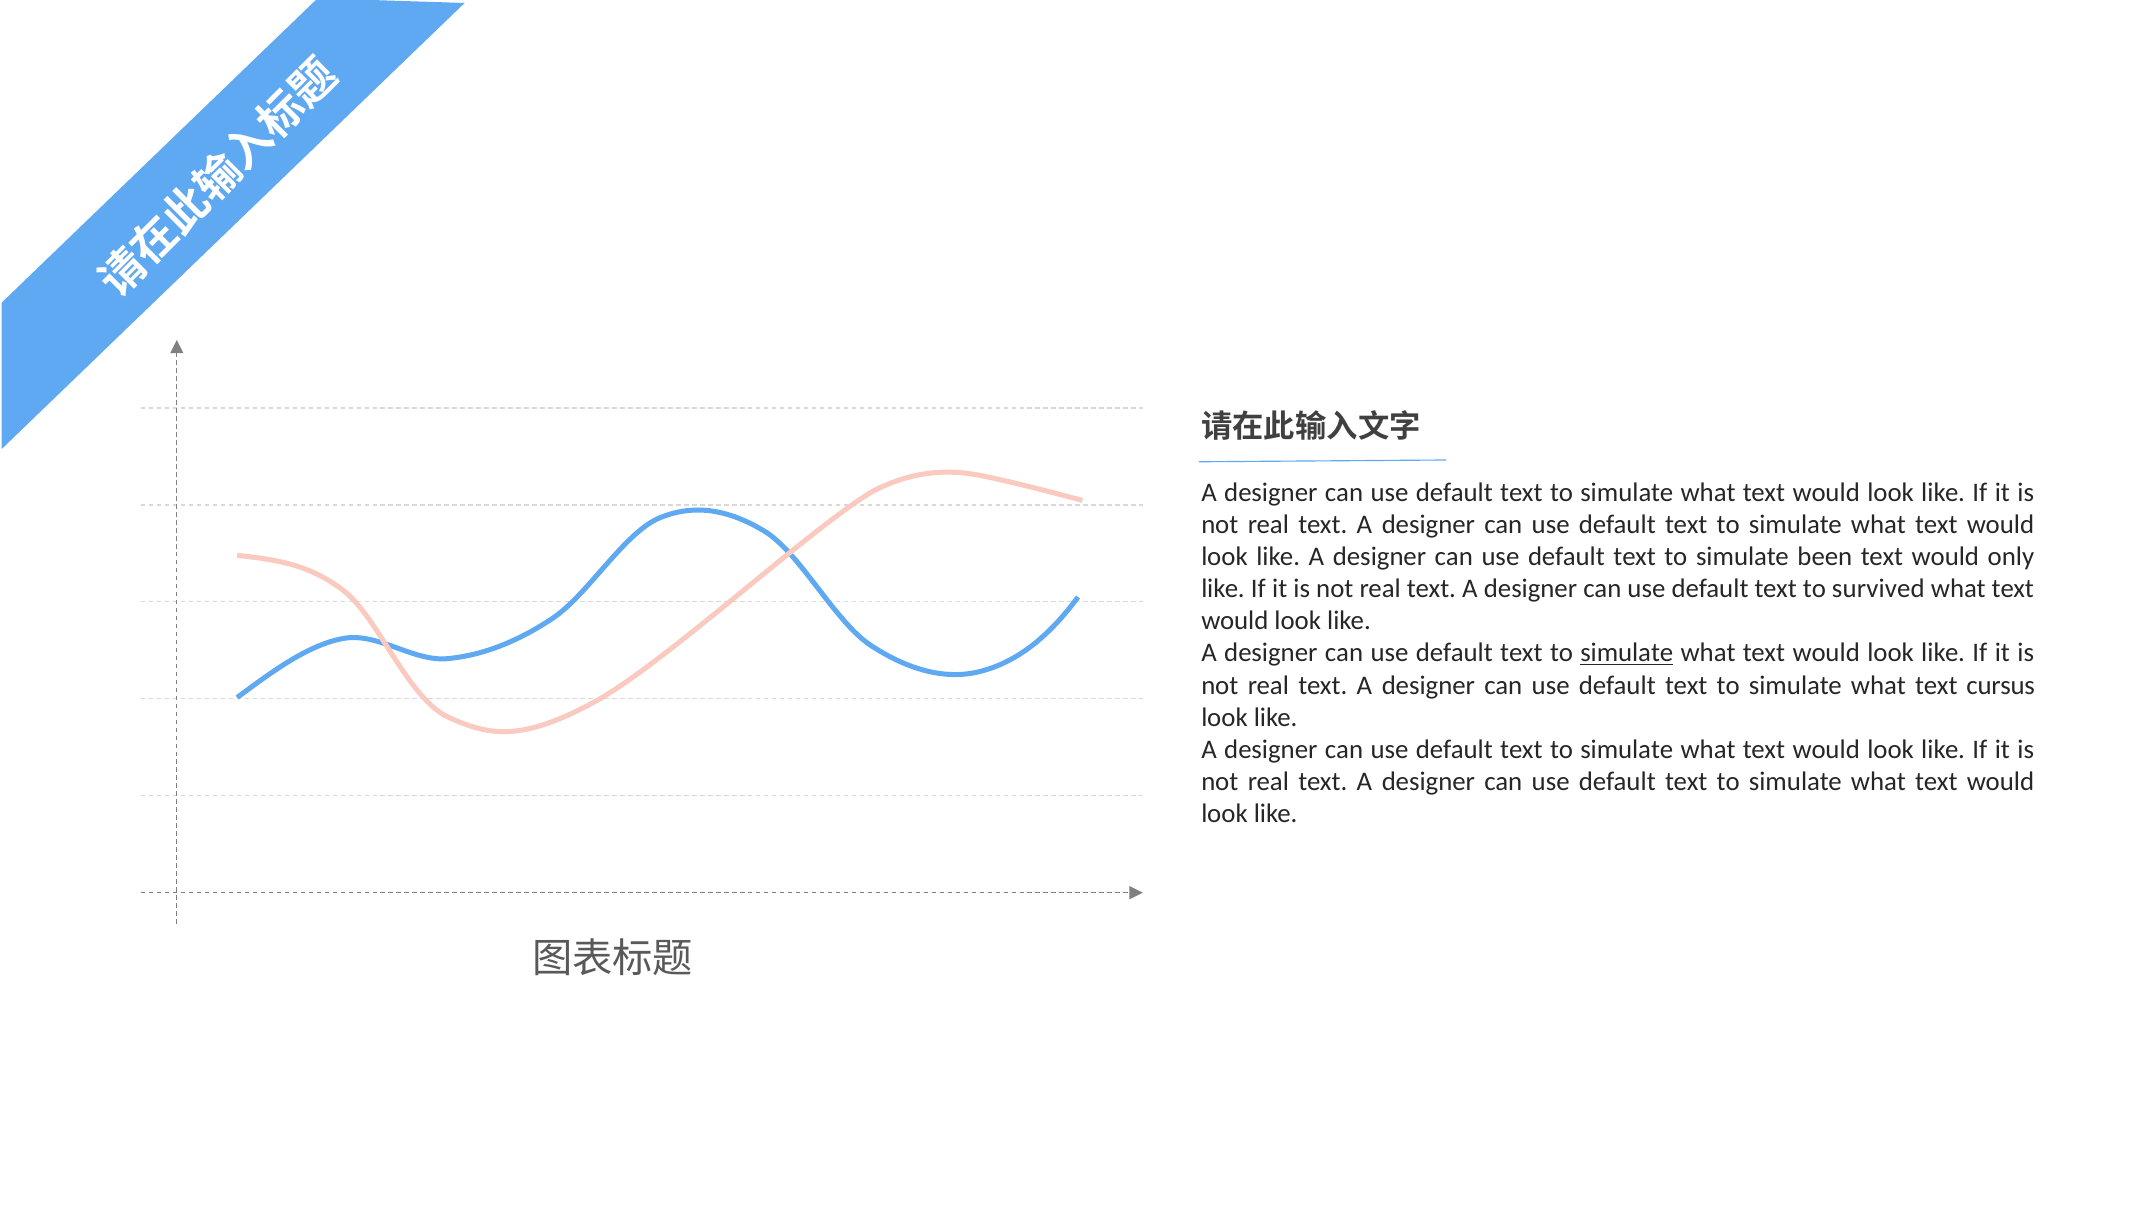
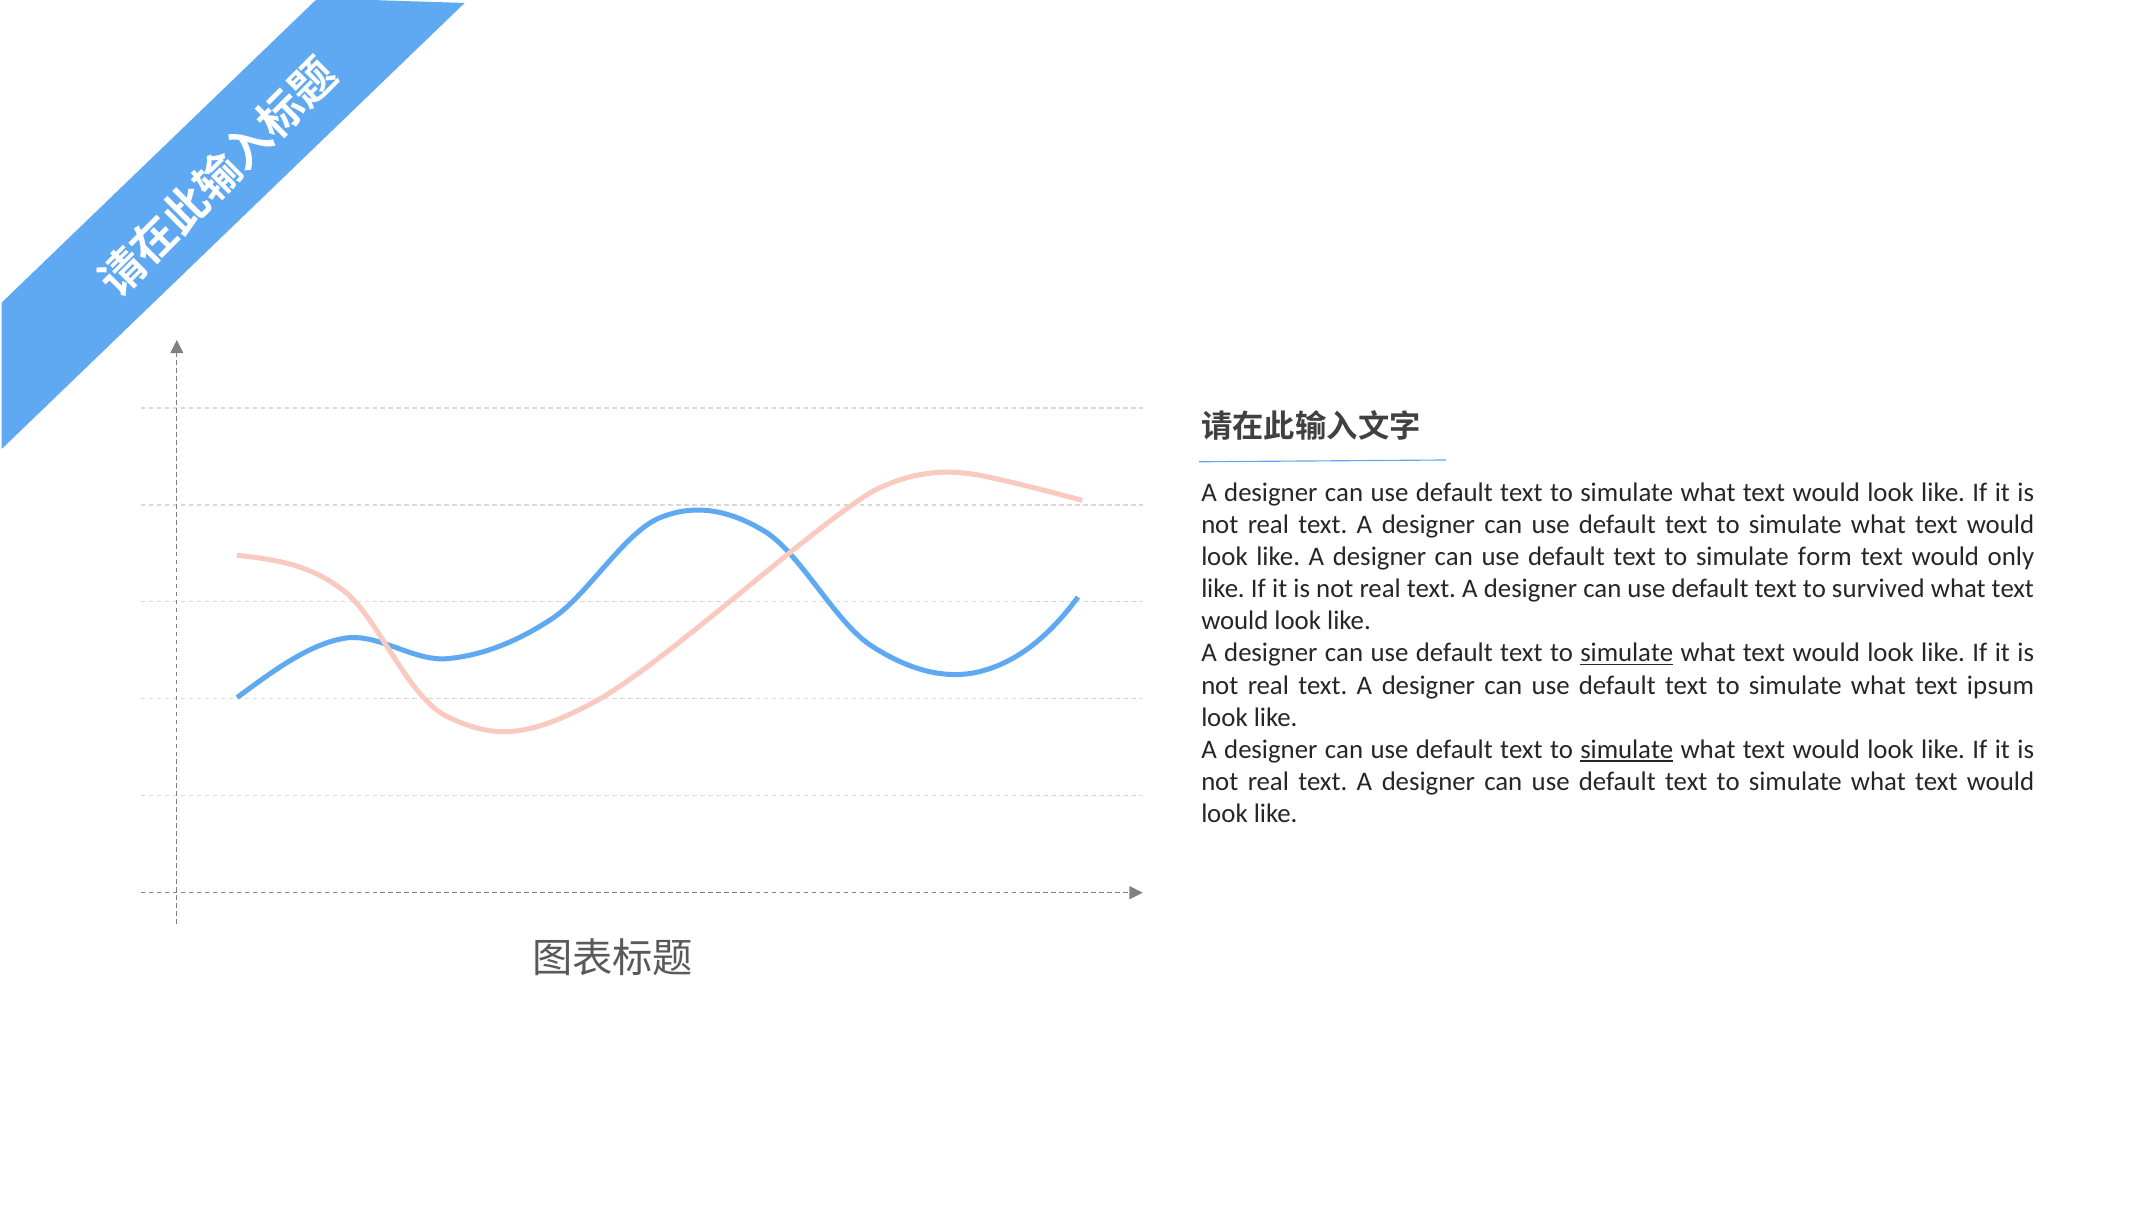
been: been -> form
cursus: cursus -> ipsum
simulate at (1627, 750) underline: none -> present
